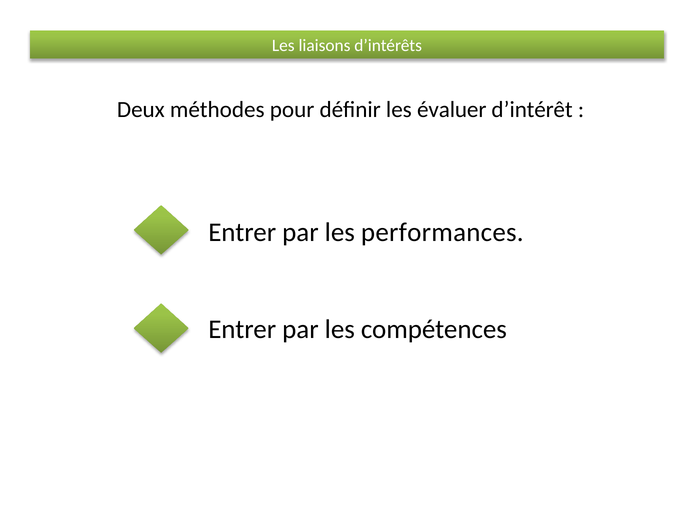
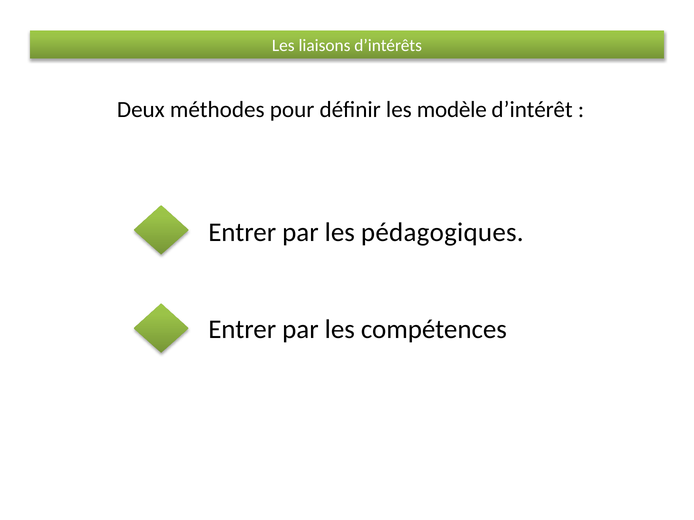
évaluer: évaluer -> modèle
performances: performances -> pédagogiques
